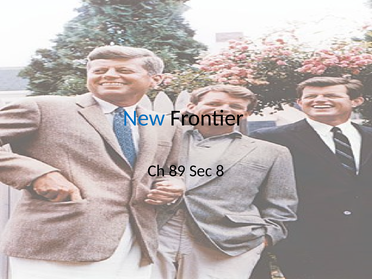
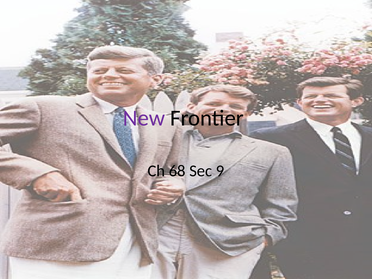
New colour: blue -> purple
89: 89 -> 68
8: 8 -> 9
